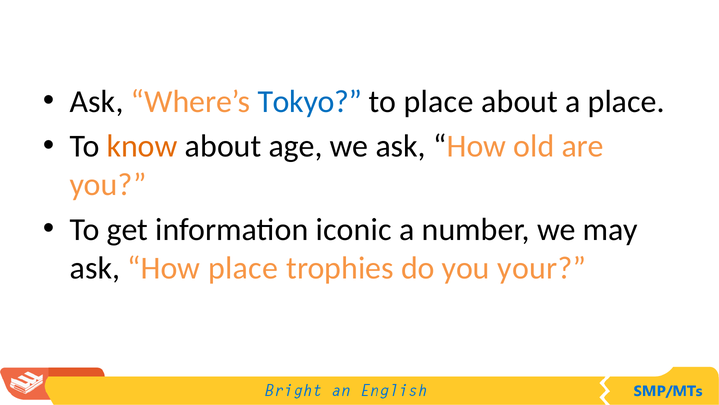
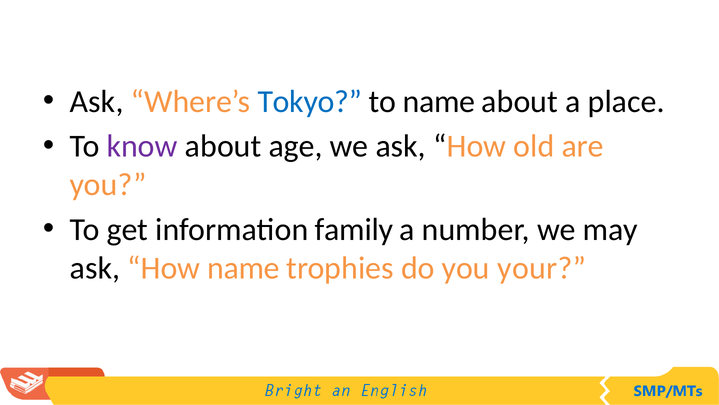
to place: place -> name
know colour: orange -> purple
iconic: iconic -> family
How place: place -> name
